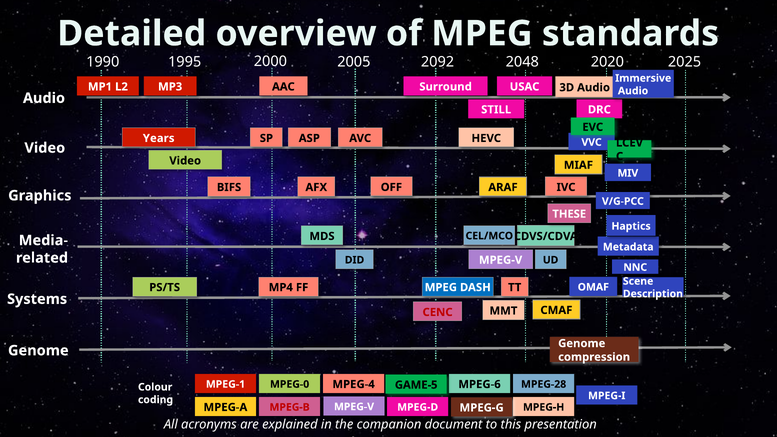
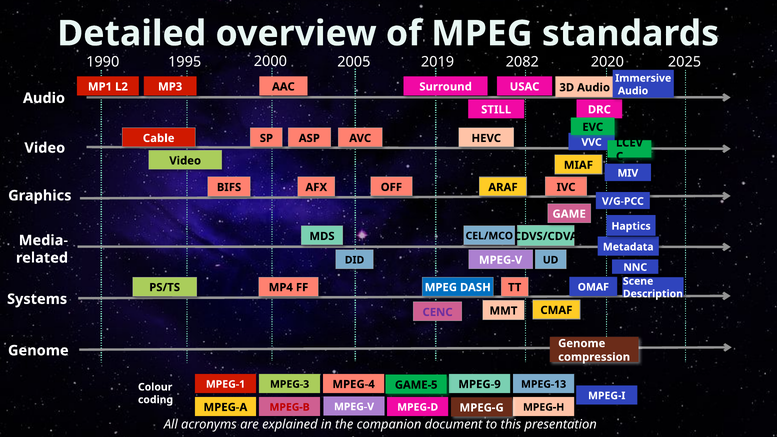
2092: 2092 -> 2019
2048: 2048 -> 2082
Years: Years -> Cable
THESE: THESE -> GAME
CENC colour: red -> purple
MPEG-0: MPEG-0 -> MPEG-3
MPEG-6: MPEG-6 -> MPEG-9
MPEG-28: MPEG-28 -> MPEG-13
